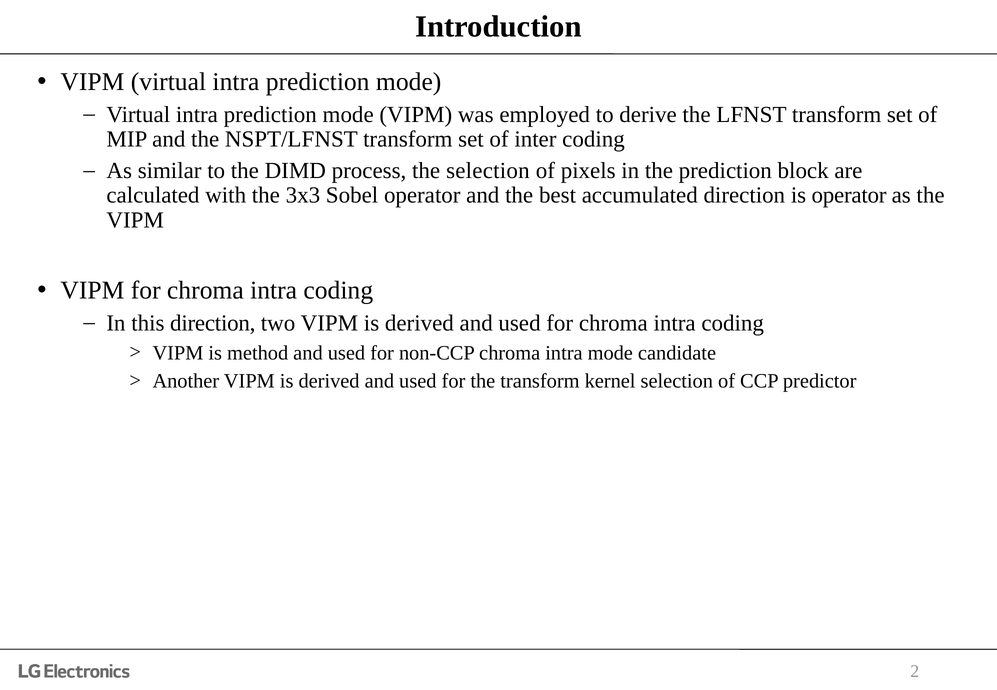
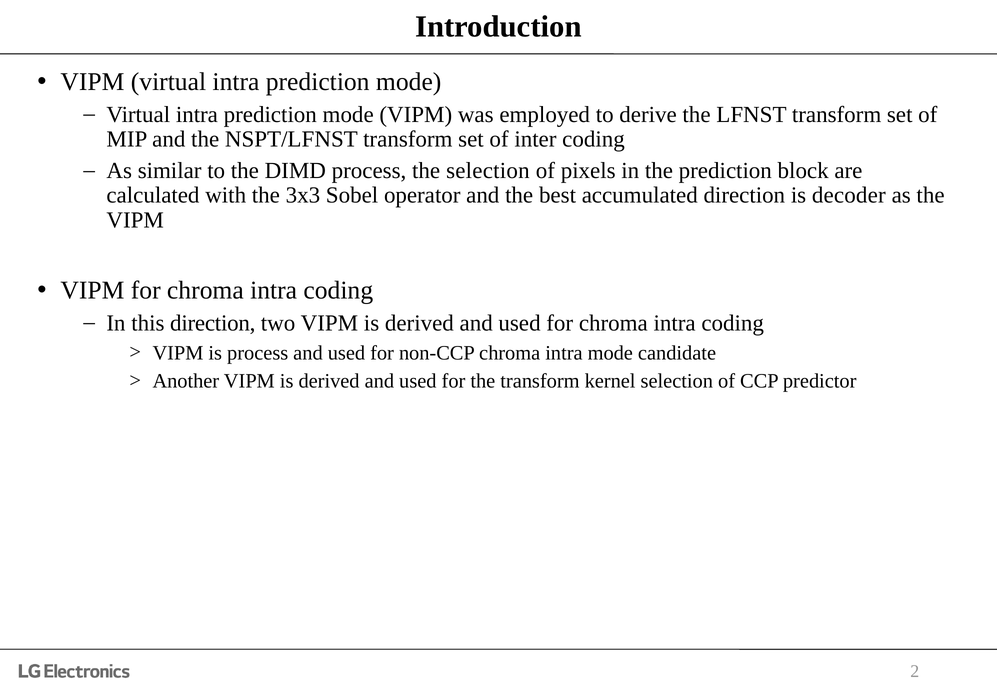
is operator: operator -> decoder
is method: method -> process
